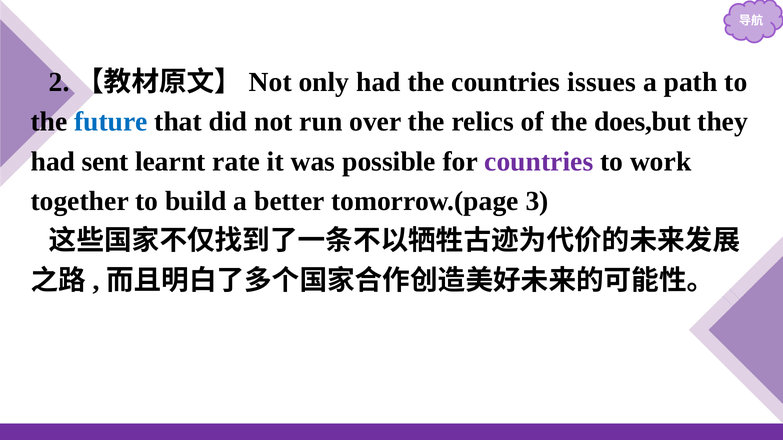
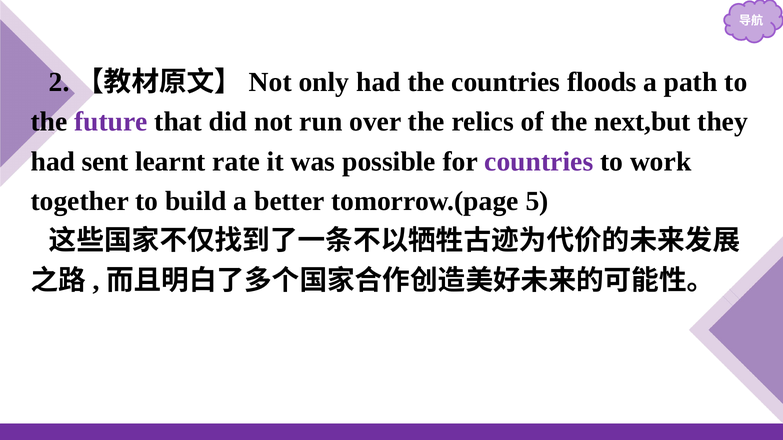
issues: issues -> floods
future colour: blue -> purple
does,but: does,but -> next,but
3: 3 -> 5
